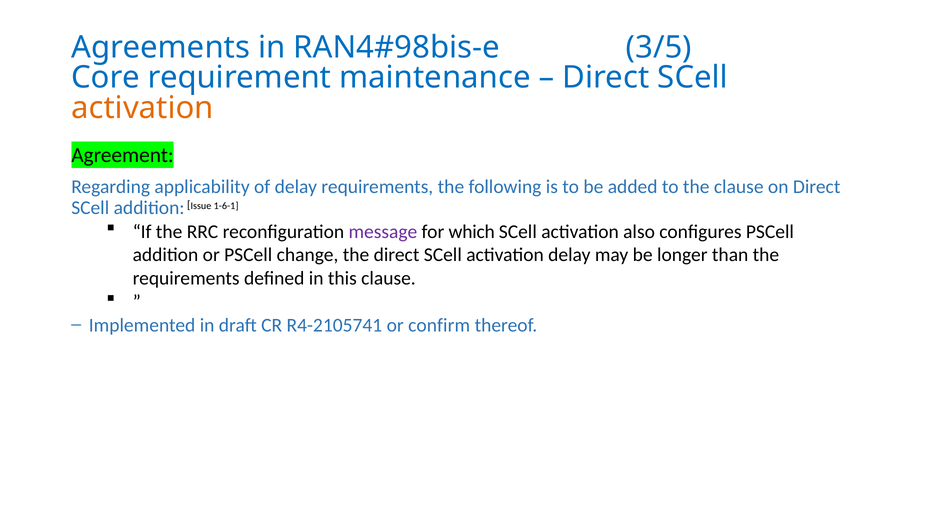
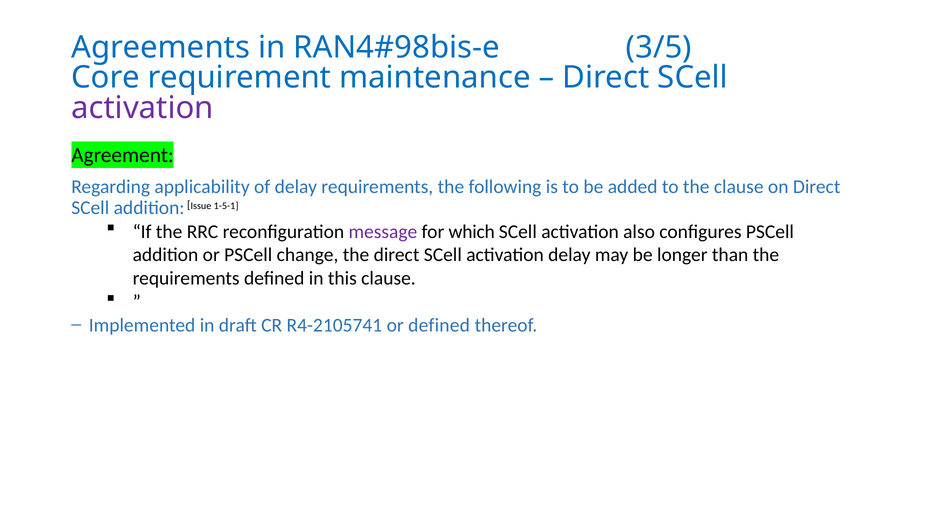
activation at (143, 108) colour: orange -> purple
1-6-1: 1-6-1 -> 1-5-1
or confirm: confirm -> defined
